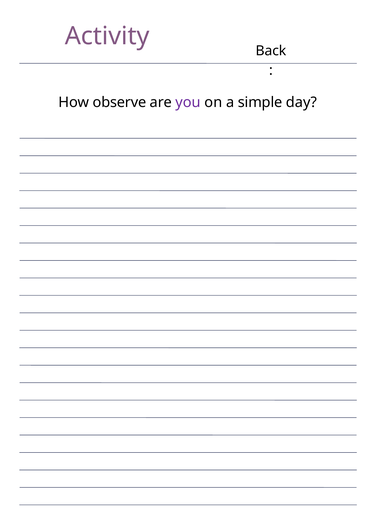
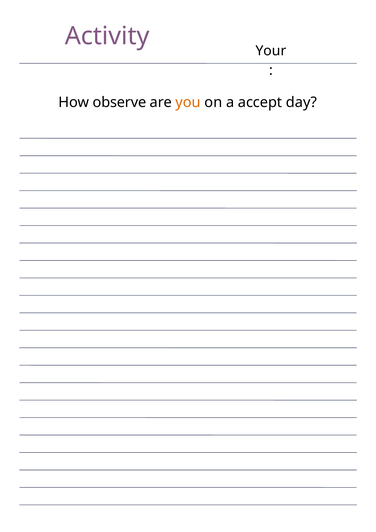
Back: Back -> Your
you colour: purple -> orange
simple: simple -> accept
